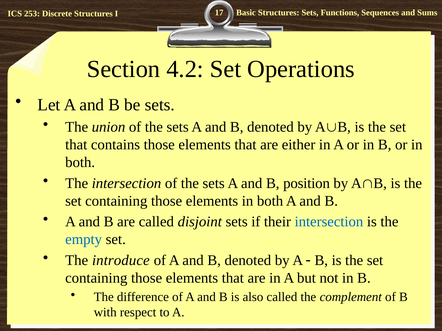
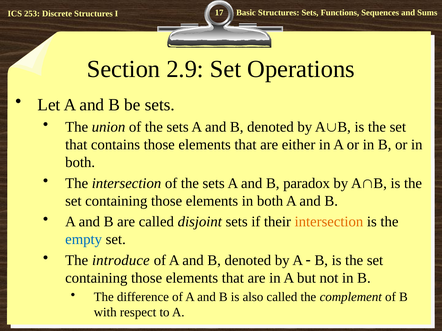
4.2: 4.2 -> 2.9
position: position -> paradox
intersection at (329, 222) colour: blue -> orange
